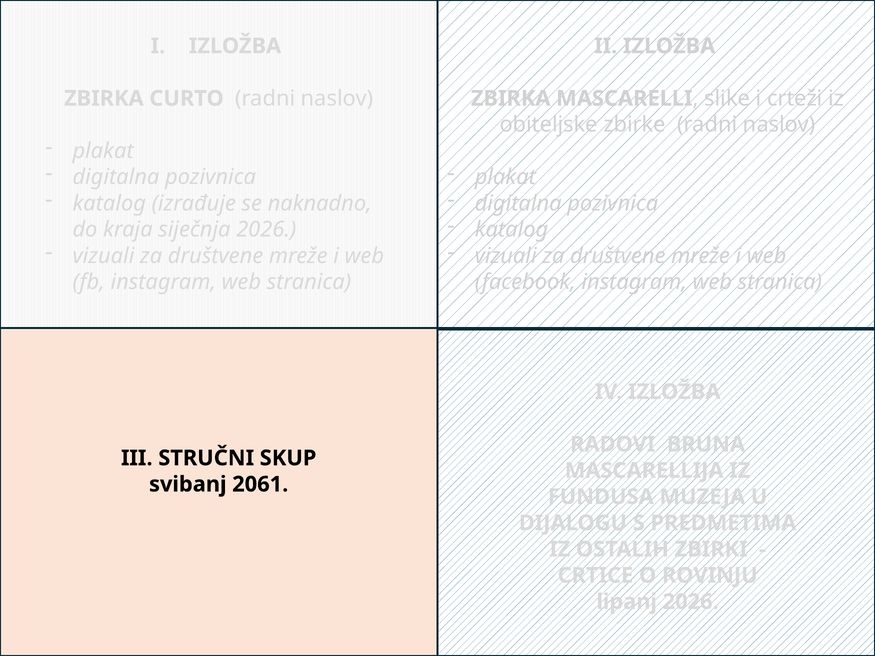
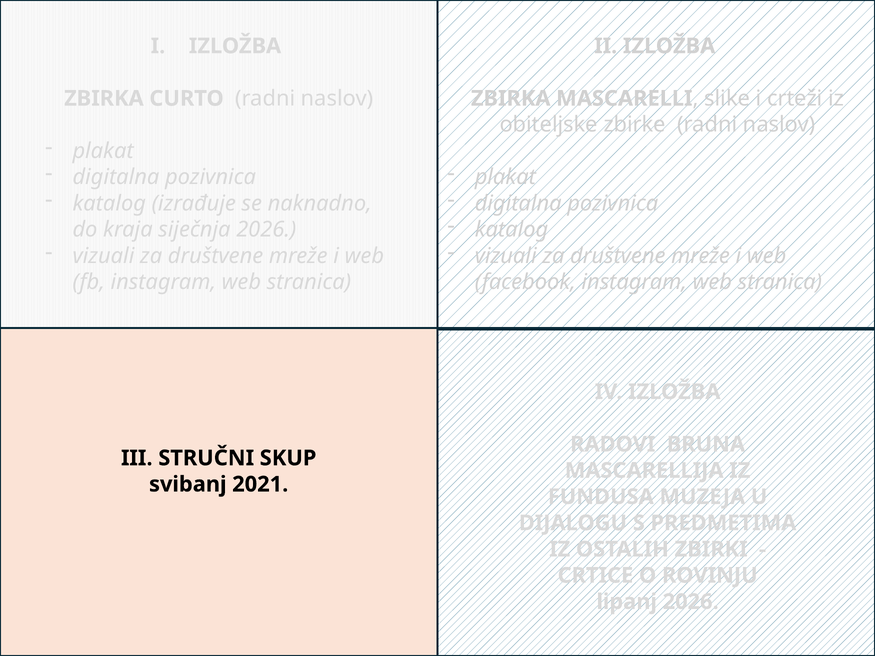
2061: 2061 -> 2021
